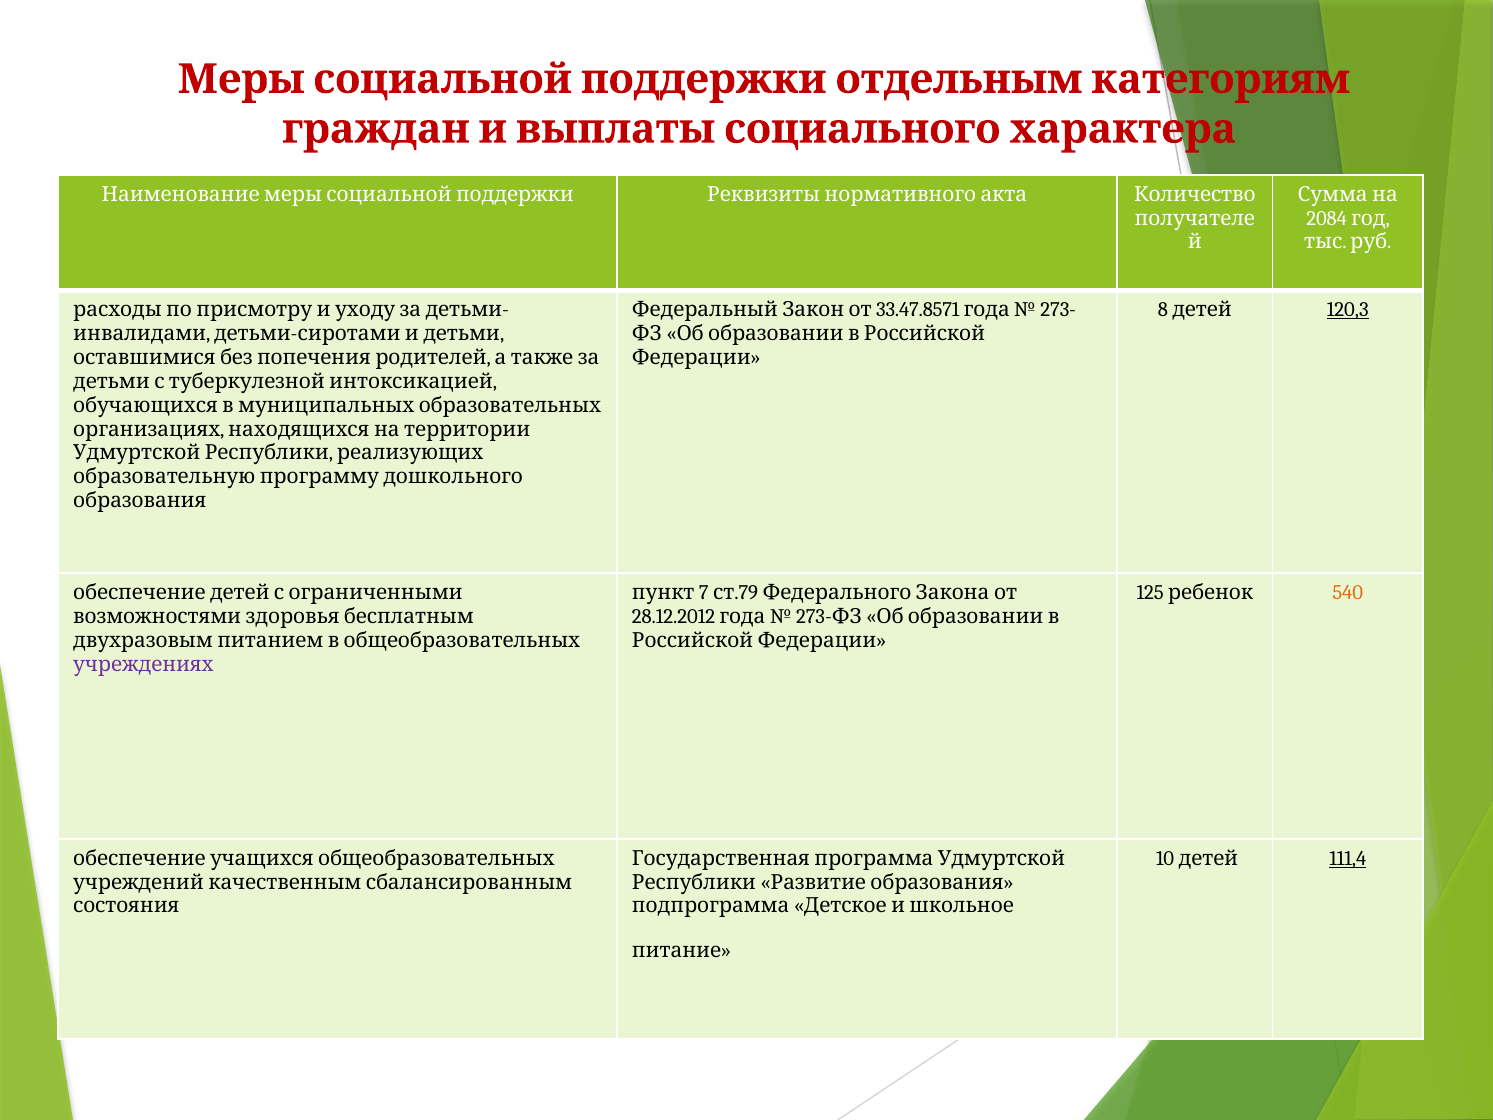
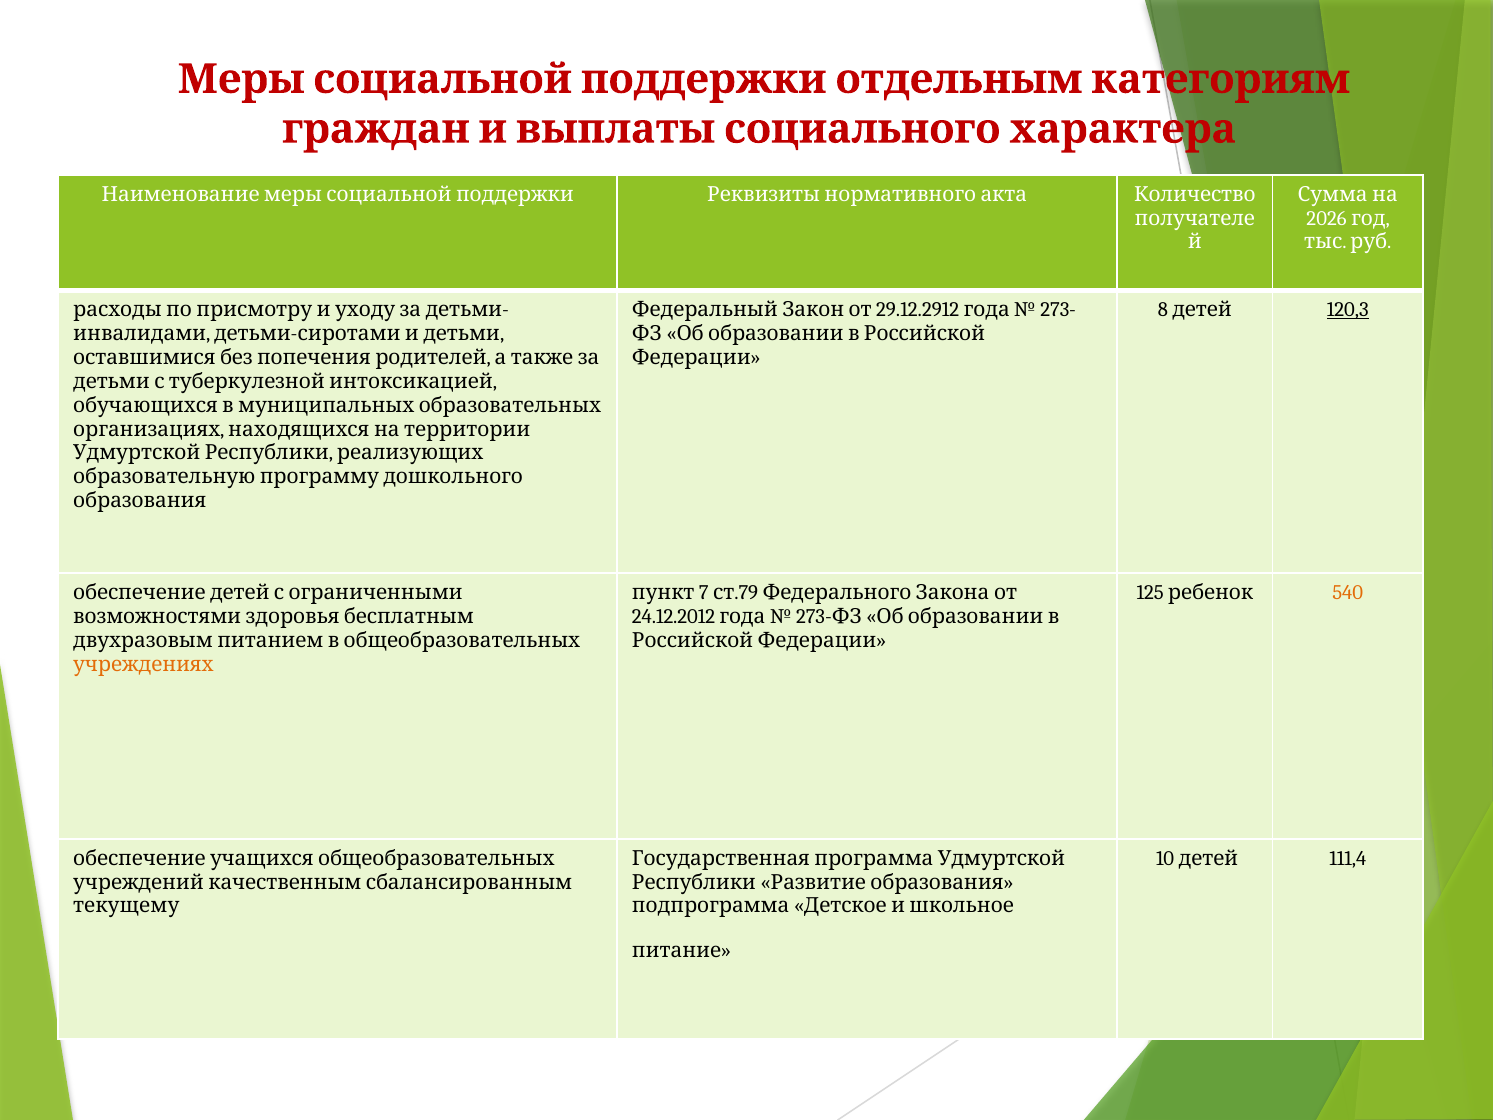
2084: 2084 -> 2026
33.47.8571: 33.47.8571 -> 29.12.2912
28.12.2012: 28.12.2012 -> 24.12.2012
учреждениях colour: purple -> orange
111,4 underline: present -> none
состояния: состояния -> текущему
